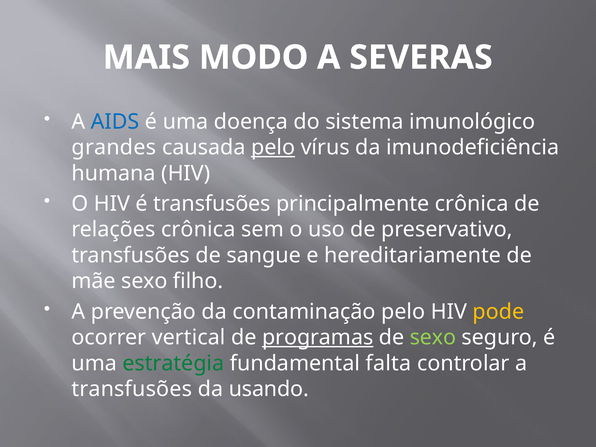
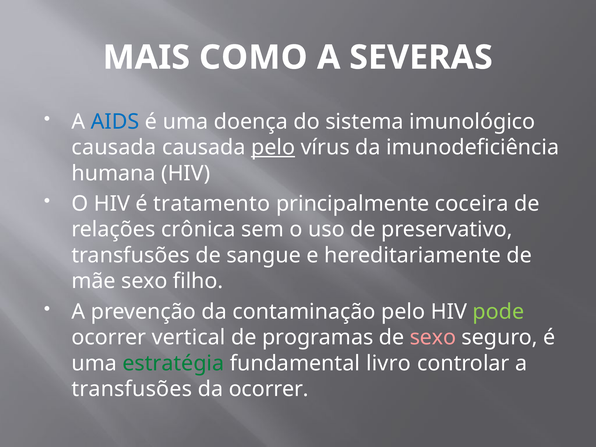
MODO: MODO -> COMO
grandes at (114, 147): grandes -> causada
é transfusões: transfusões -> tratamento
principalmente crônica: crônica -> coceira
pode colour: yellow -> light green
programas underline: present -> none
sexo at (433, 337) colour: light green -> pink
falta: falta -> livro
da usando: usando -> ocorrer
